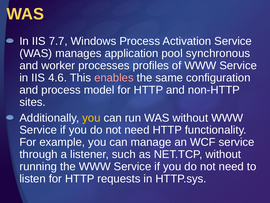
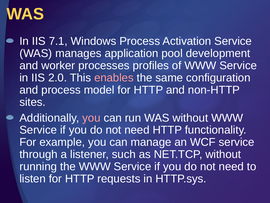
7.7: 7.7 -> 7.1
synchronous: synchronous -> development
4.6: 4.6 -> 2.0
you at (91, 118) colour: yellow -> pink
